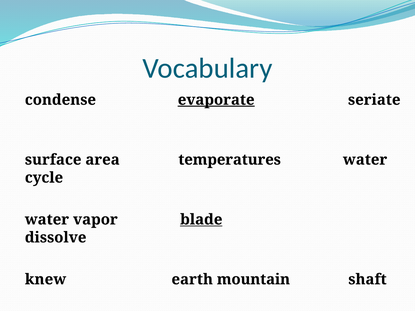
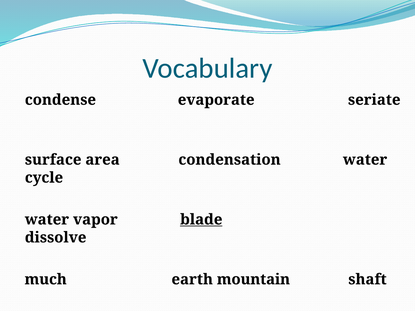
evaporate underline: present -> none
temperatures: temperatures -> condensation
knew: knew -> much
